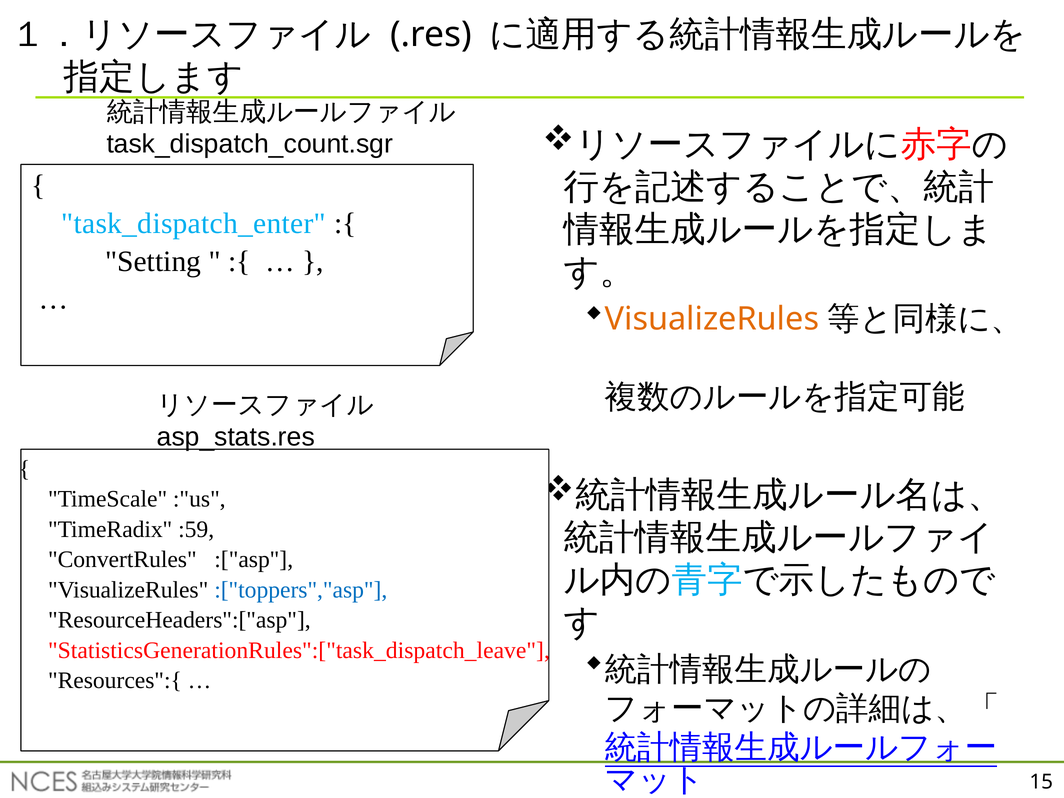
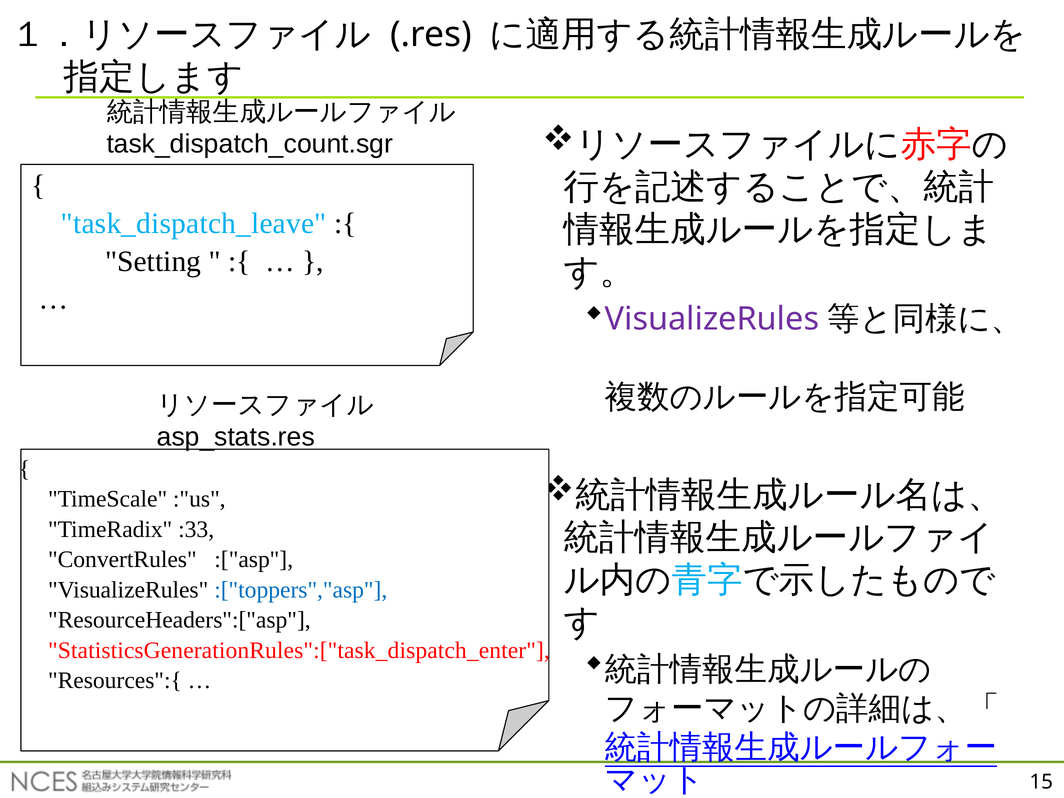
task_dispatch_enter: task_dispatch_enter -> task_dispatch_leave
VisualizeRules at (712, 319) colour: orange -> purple
:59: :59 -> :33
StatisticsGenerationRules":["task_dispatch_leave: StatisticsGenerationRules":["task_dispatch_leave -> StatisticsGenerationRules":["task_dispatch_enter
